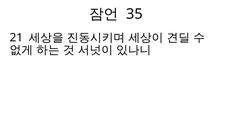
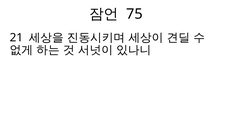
35: 35 -> 75
